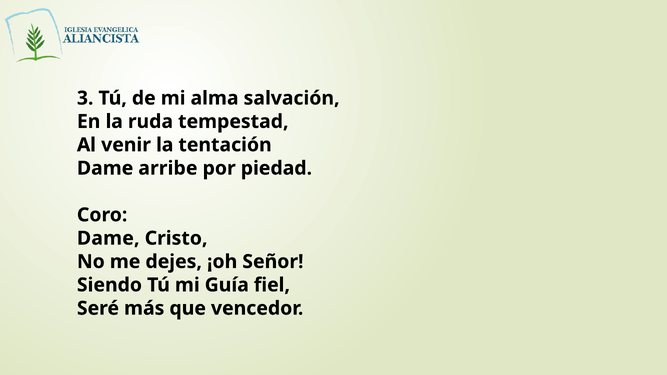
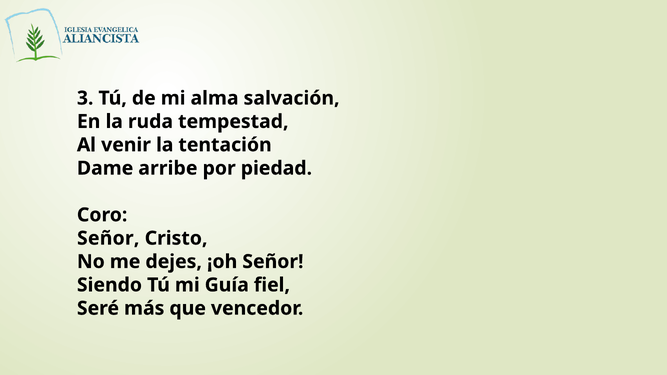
Dame at (108, 238): Dame -> Señor
